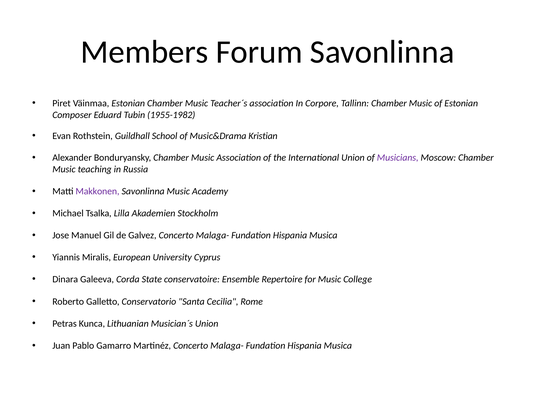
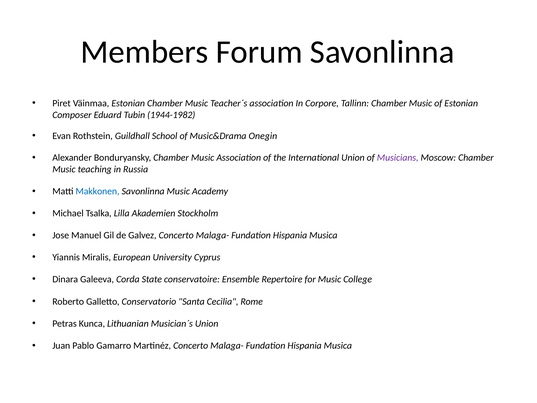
1955-1982: 1955-1982 -> 1944-1982
Kristian: Kristian -> Onegin
Makkonen colour: purple -> blue
